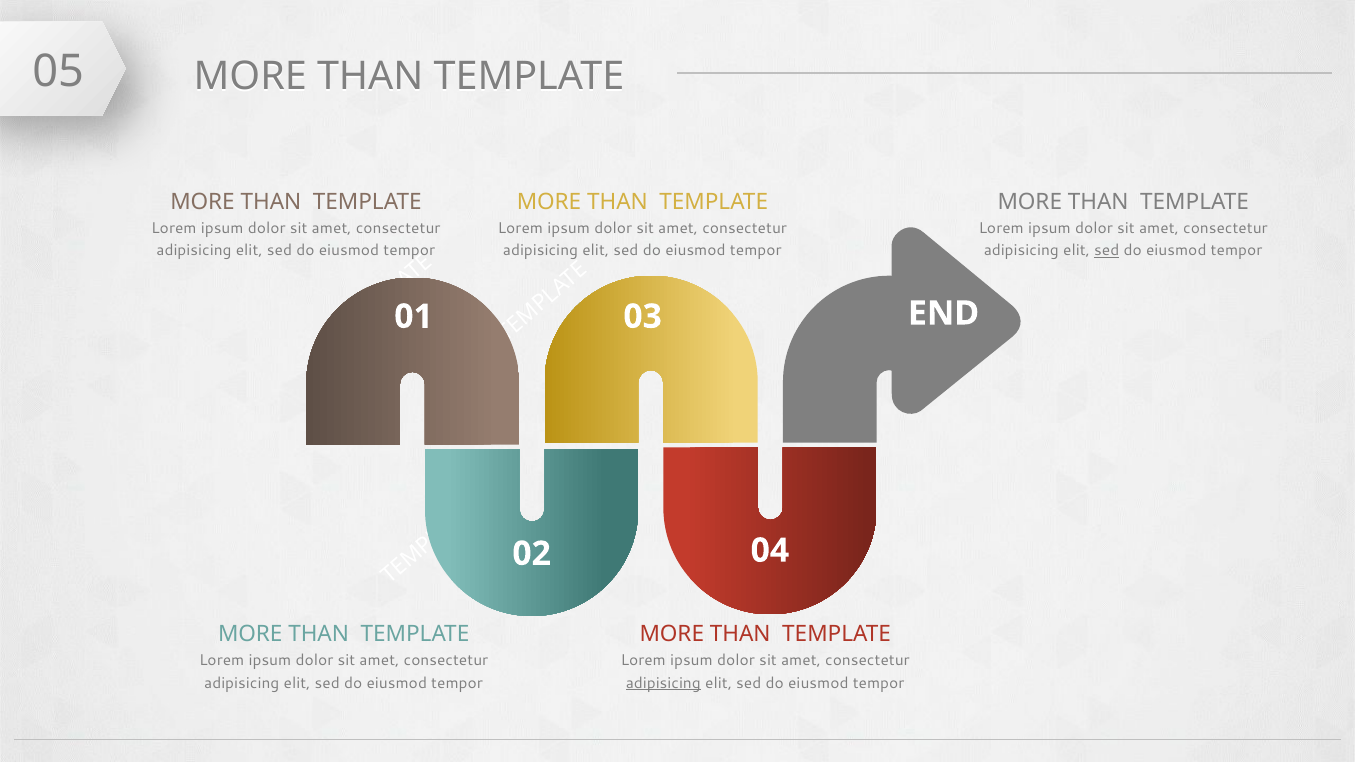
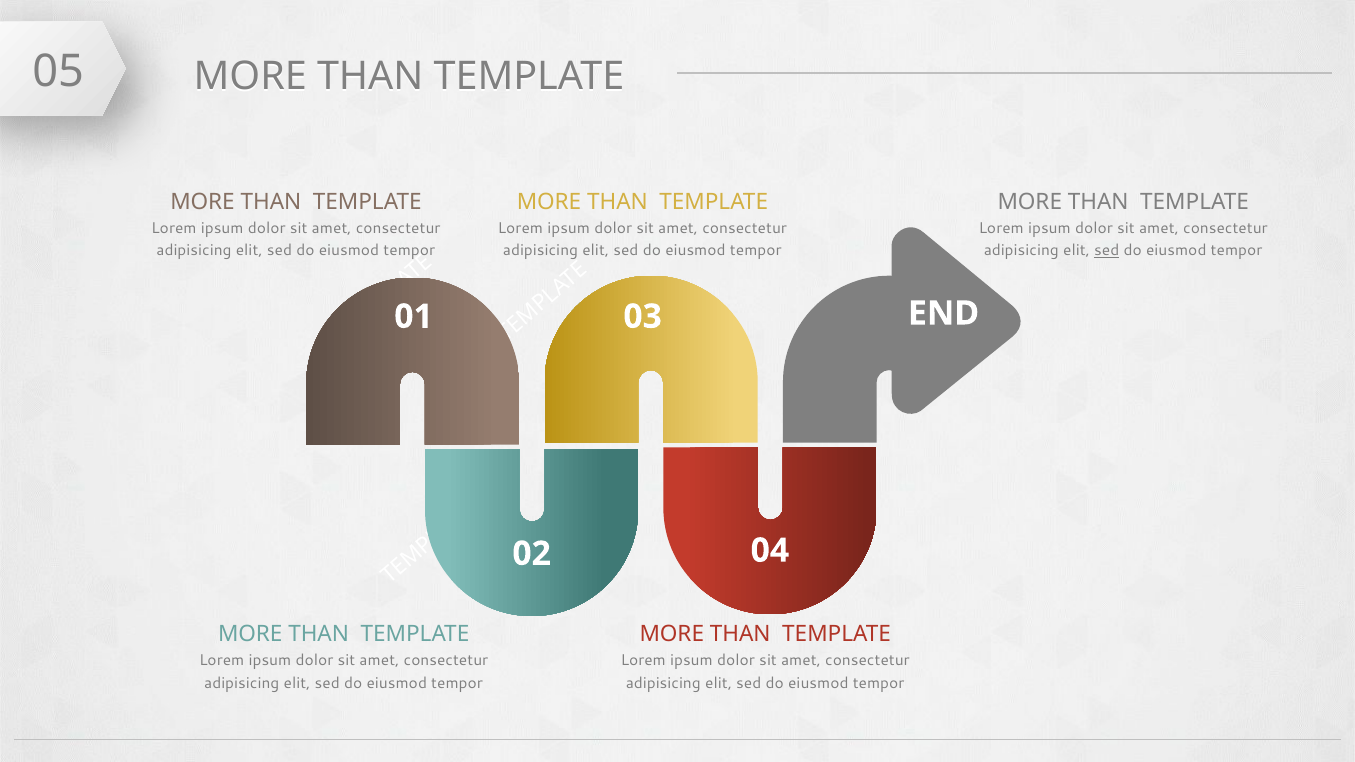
adipisicing at (663, 683) underline: present -> none
